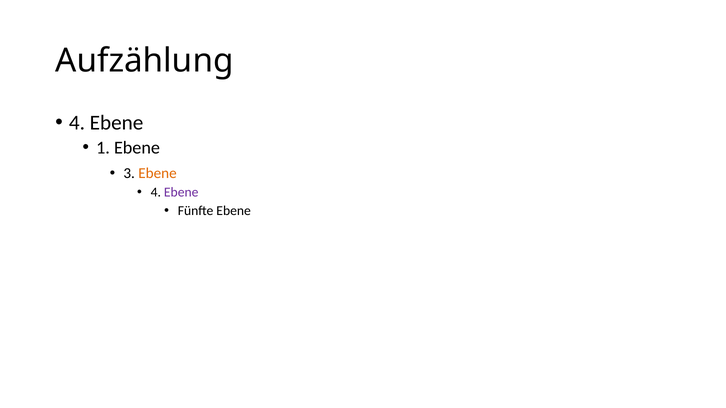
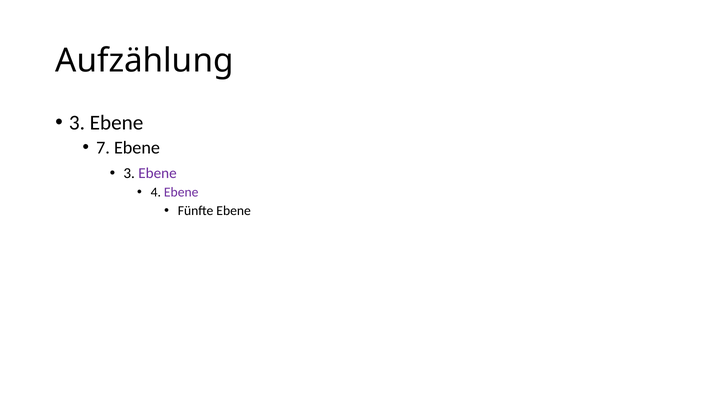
4 at (77, 123): 4 -> 3
1: 1 -> 7
Ebene at (157, 173) colour: orange -> purple
